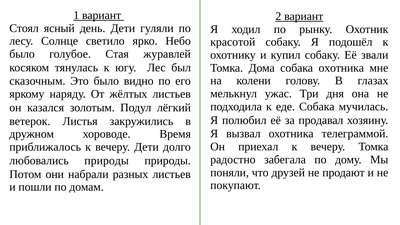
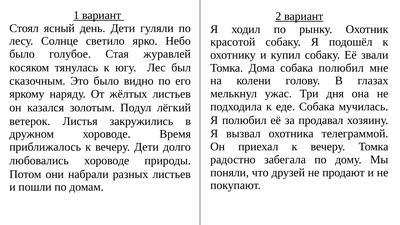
собака охотника: охотника -> полюбил
любовались природы: природы -> хороводе
